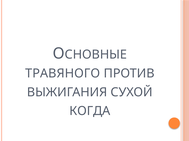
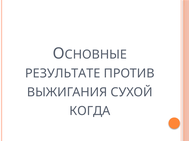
ТРАВЯНОГО: ТРАВЯНОГО -> РЕЗУЛЬТАТЕ
